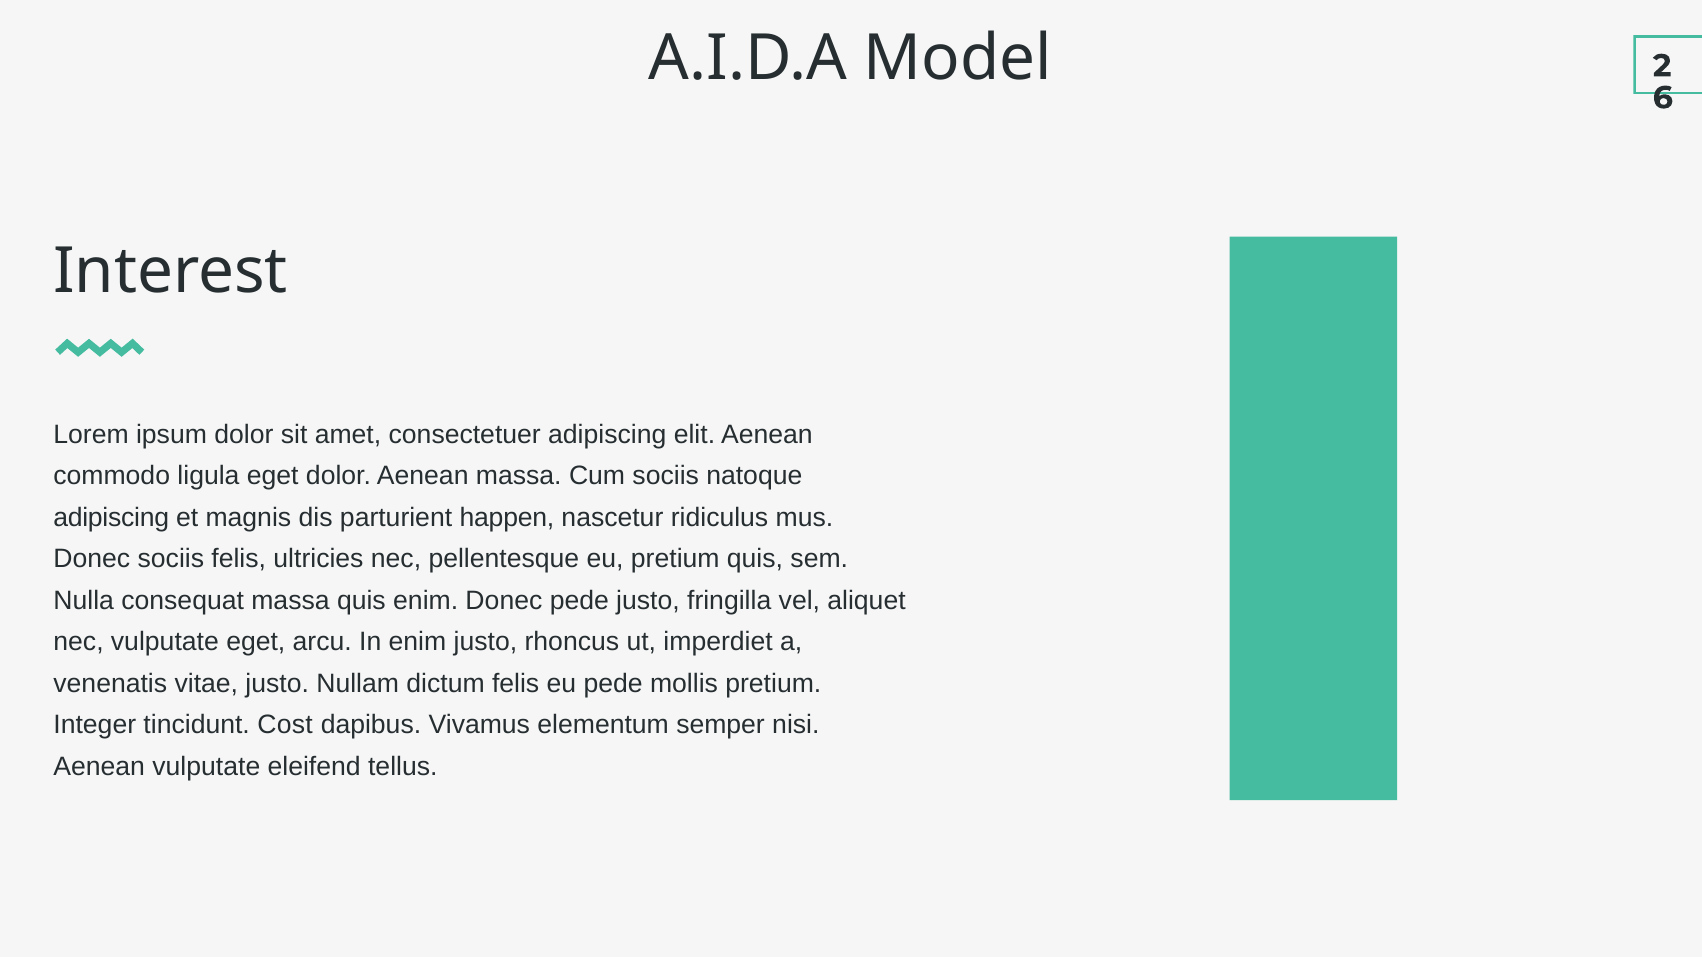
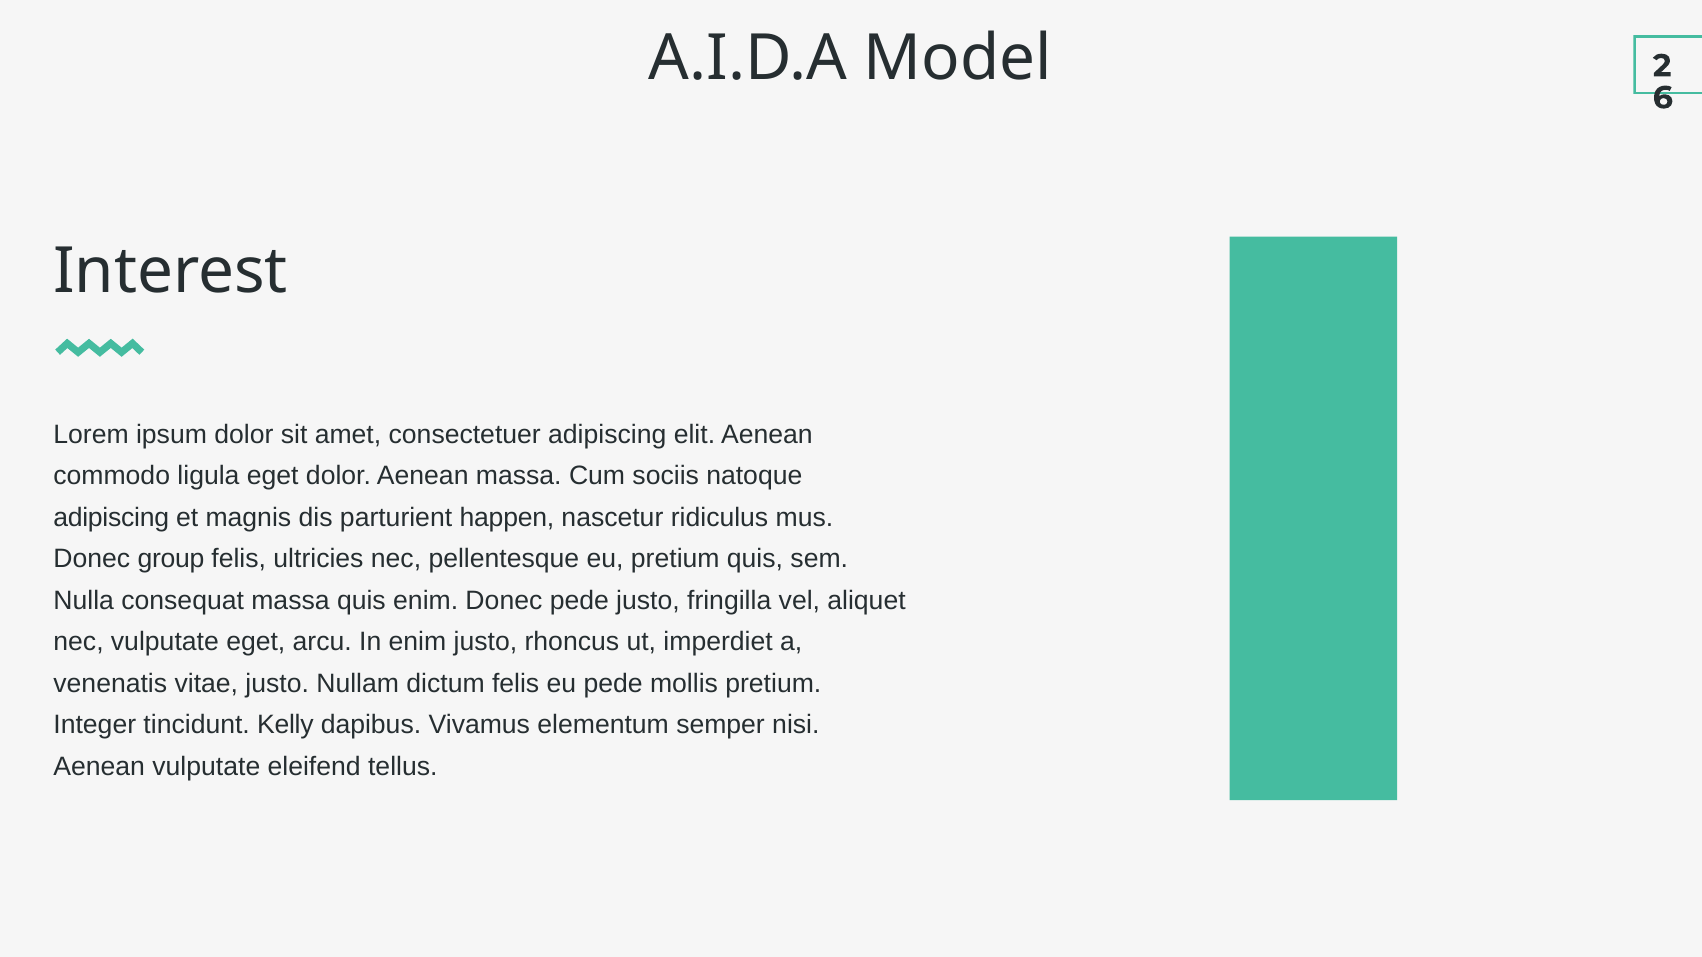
Donec sociis: sociis -> group
Cost: Cost -> Kelly
